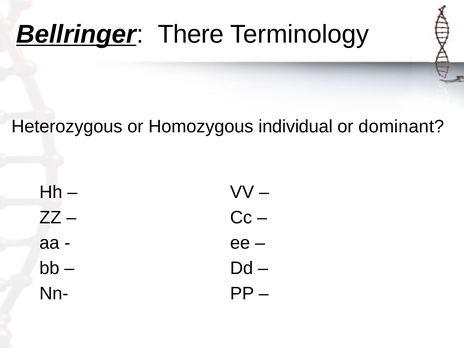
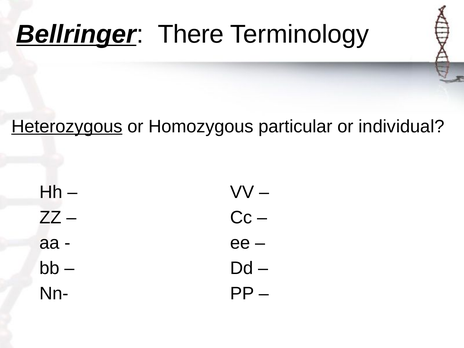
Heterozygous underline: none -> present
individual: individual -> particular
dominant: dominant -> individual
